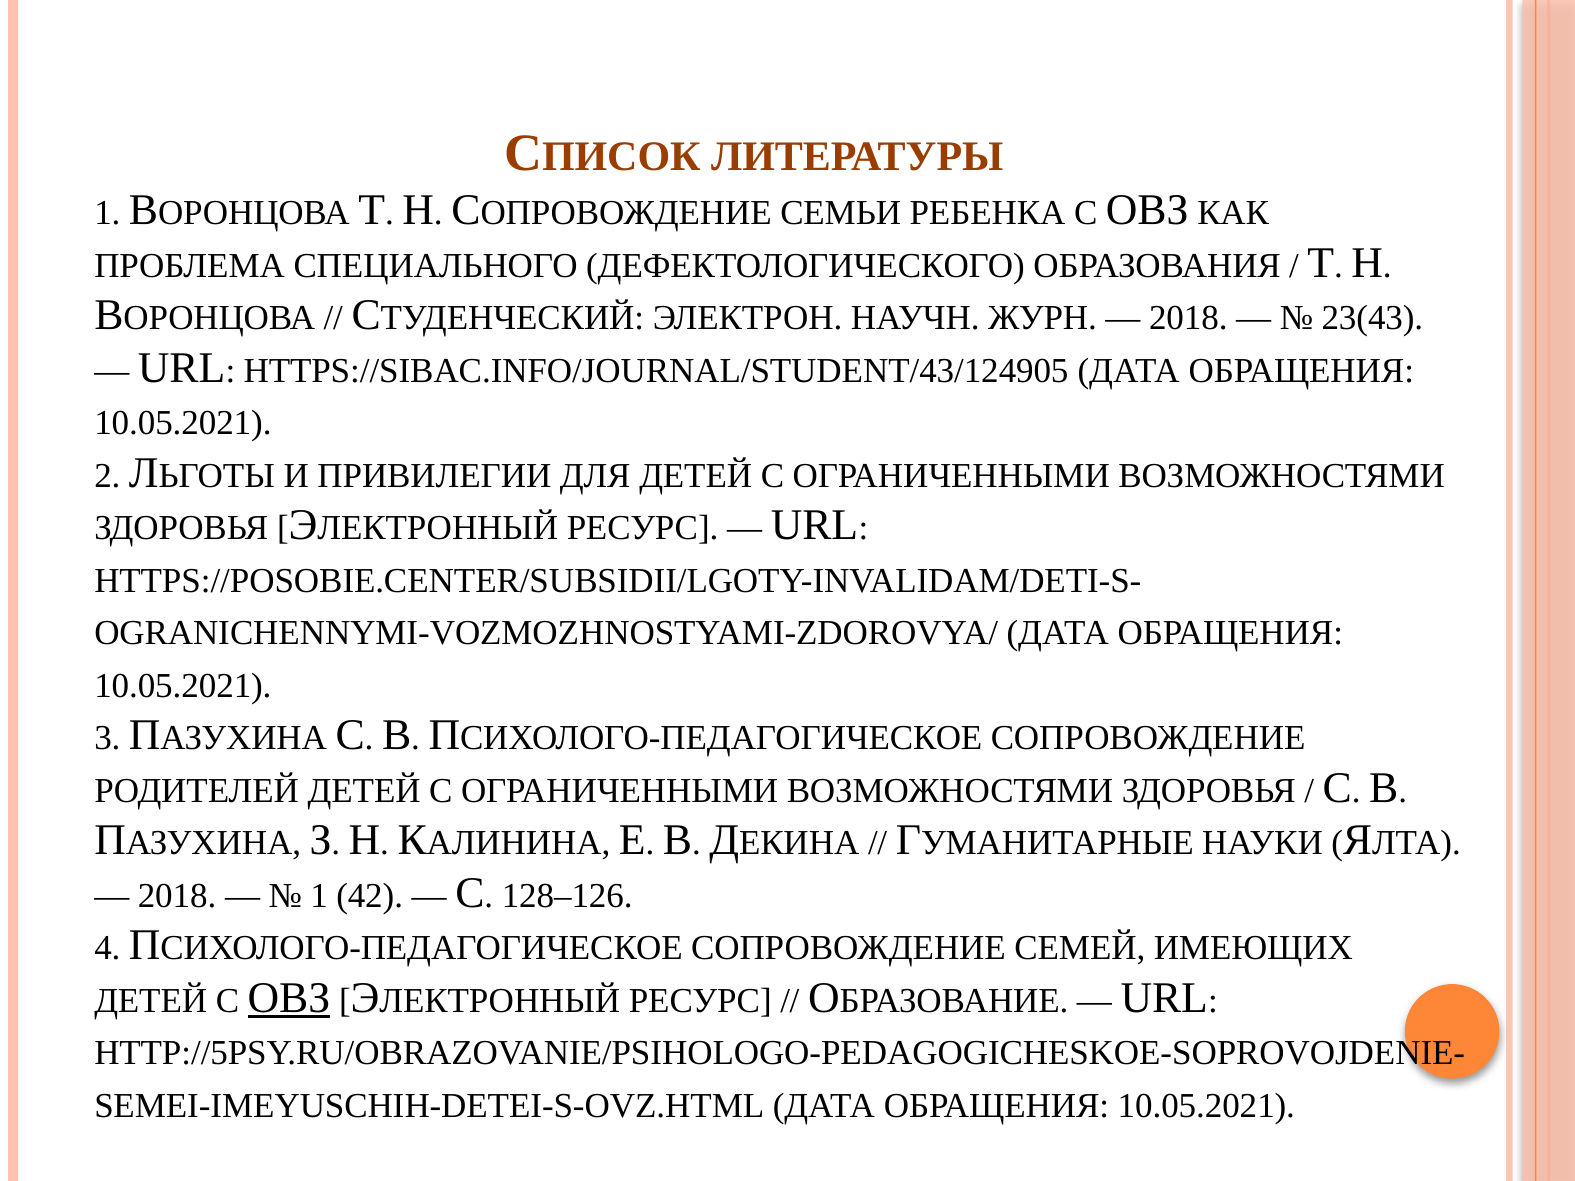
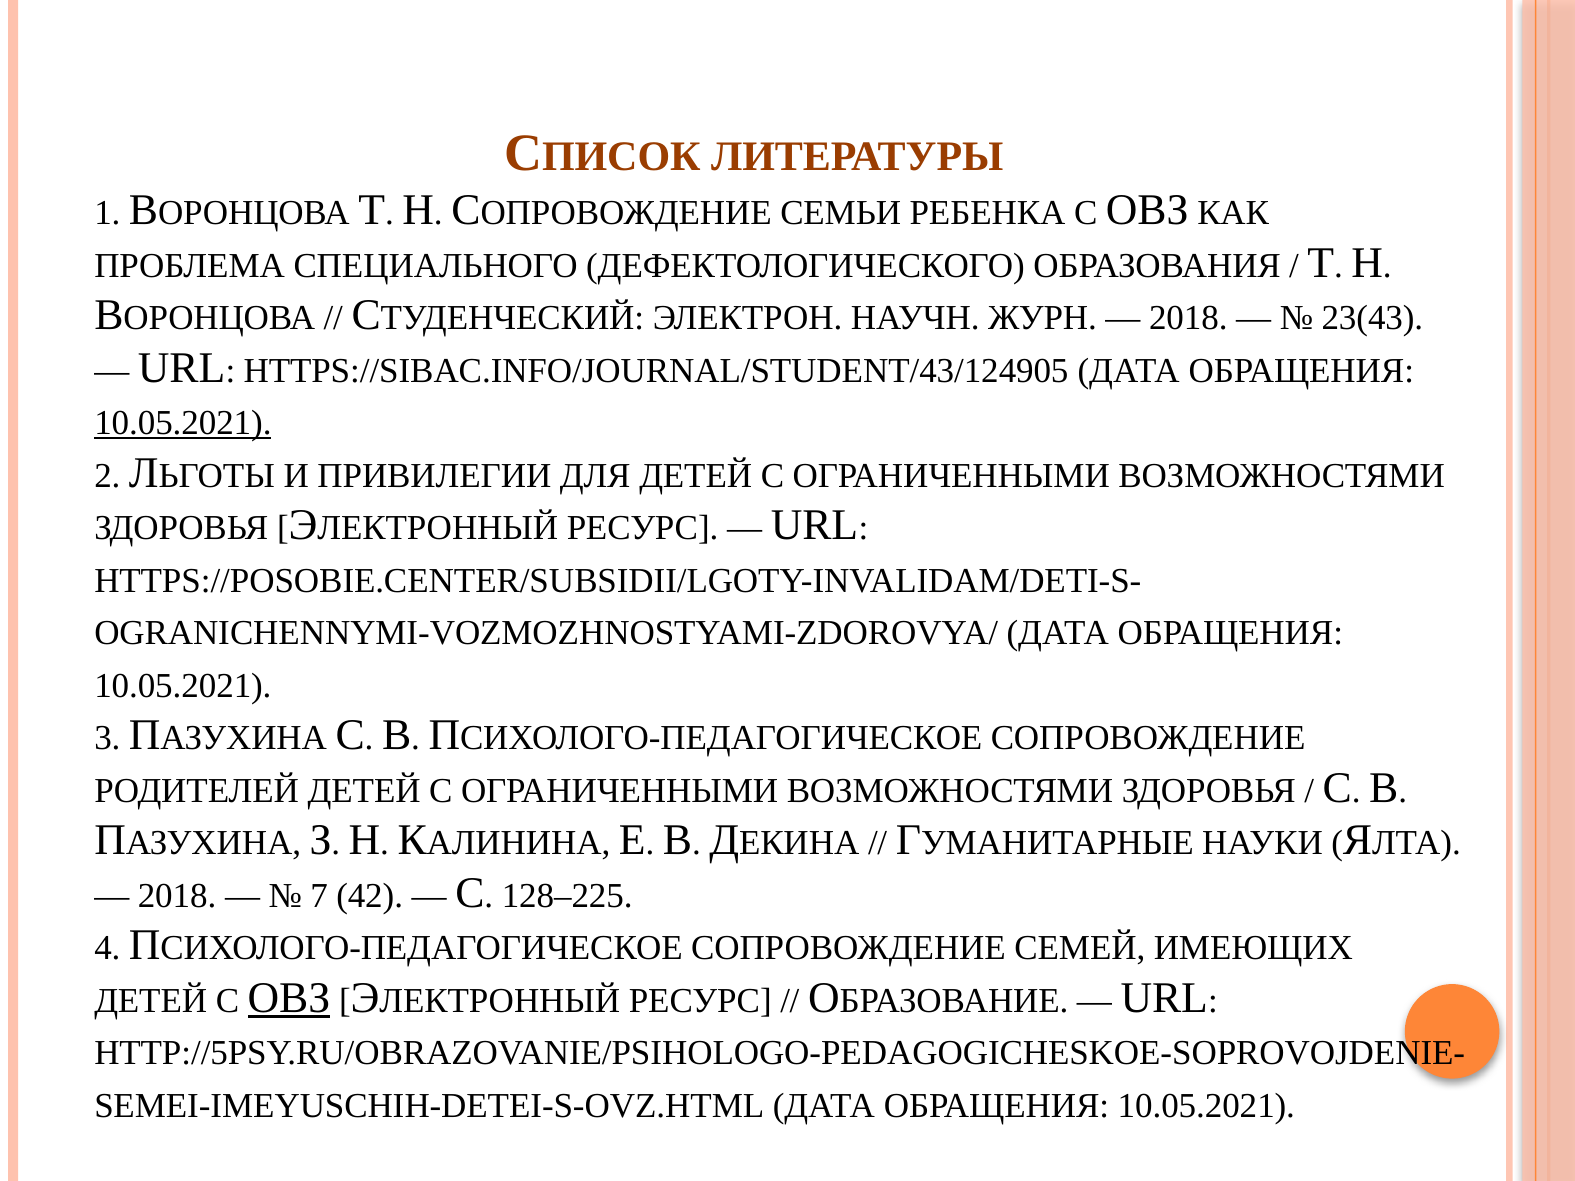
10.05.2021 at (183, 423) underline: none -> present
1 at (319, 896): 1 -> 7
128–126: 128–126 -> 128–225
